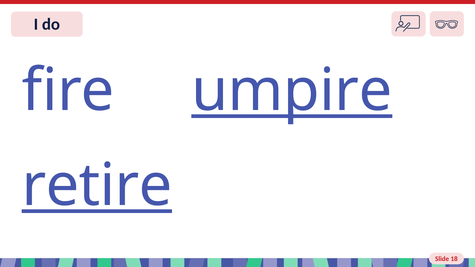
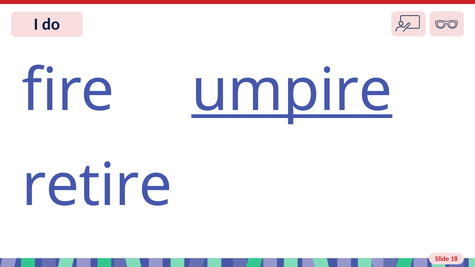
retire underline: present -> none
